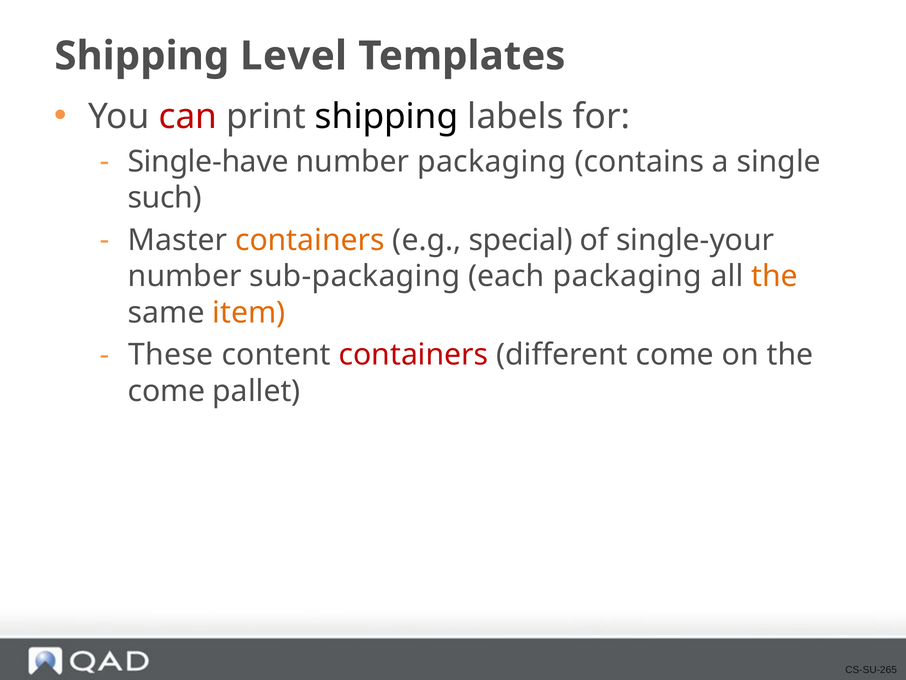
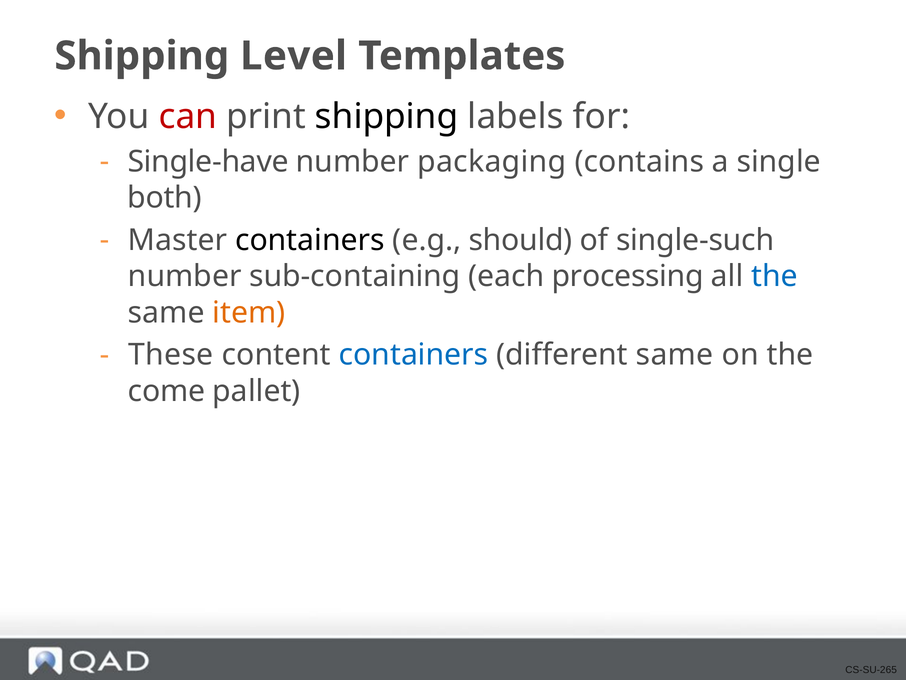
such: such -> both
containers at (310, 240) colour: orange -> black
special: special -> should
single-your: single-your -> single-such
sub-packaging: sub-packaging -> sub-containing
each packaging: packaging -> processing
the at (774, 276) colour: orange -> blue
containers at (414, 355) colour: red -> blue
different come: come -> same
